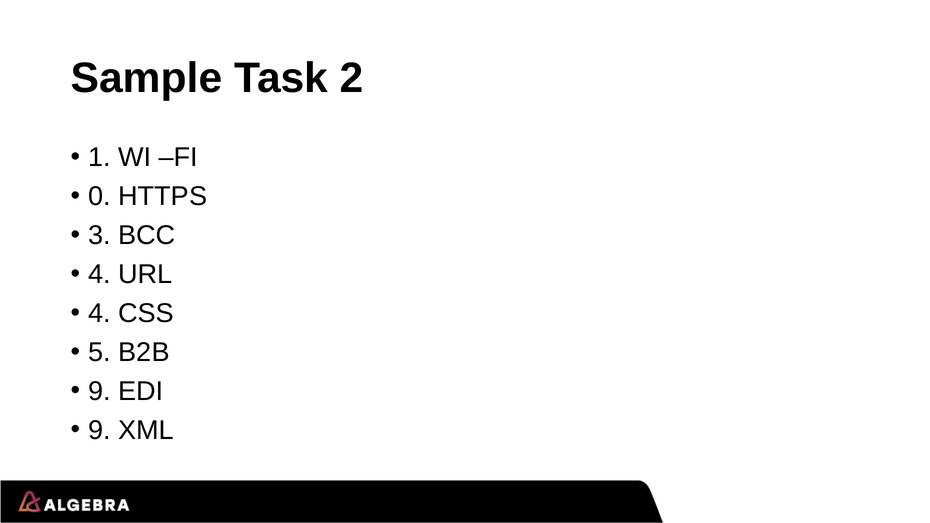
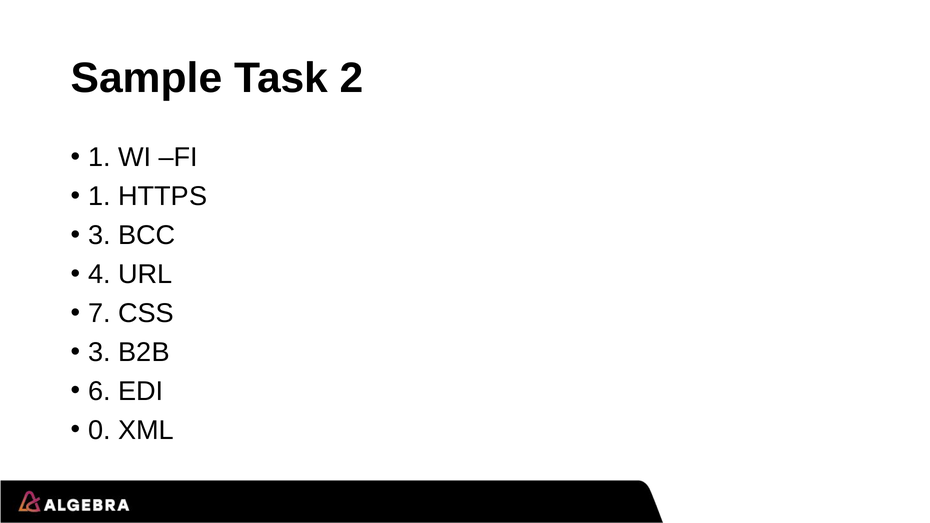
0 at (100, 196): 0 -> 1
4 at (100, 313): 4 -> 7
5 at (100, 352): 5 -> 3
9 at (100, 391): 9 -> 6
9 at (100, 430): 9 -> 0
